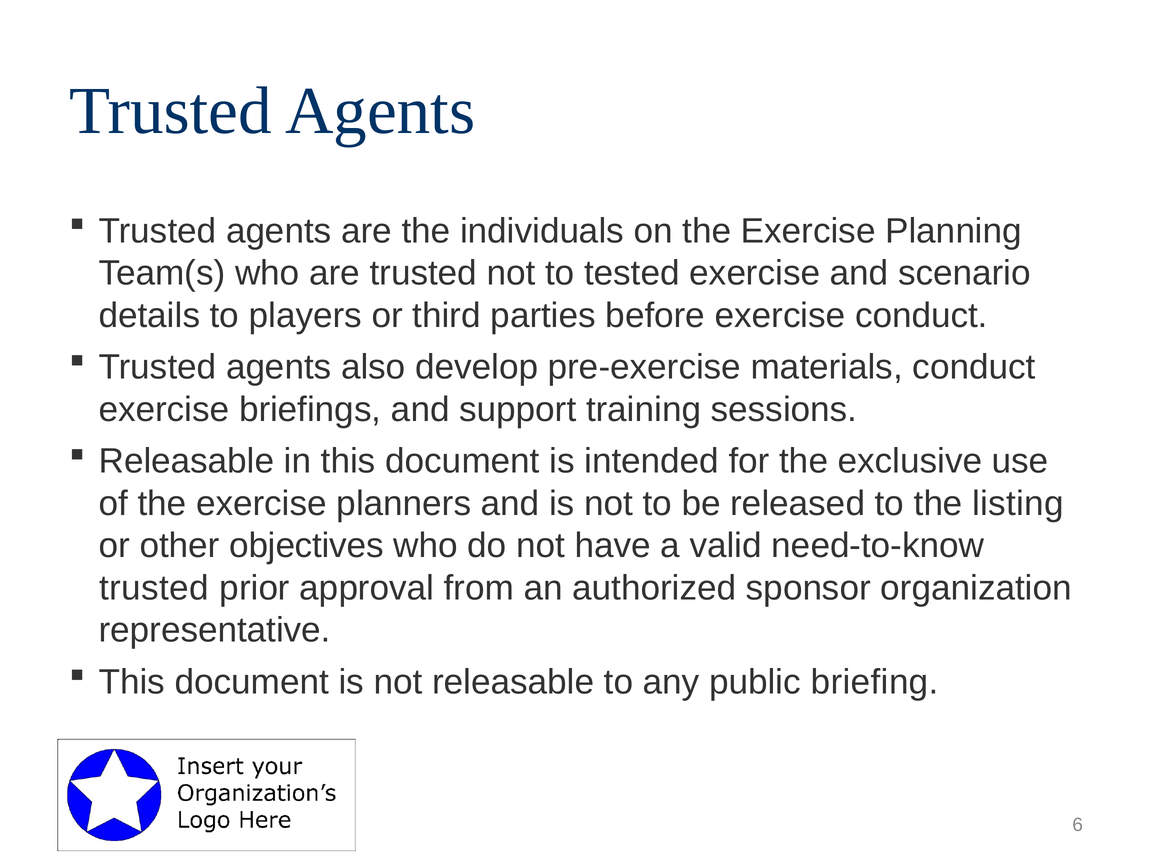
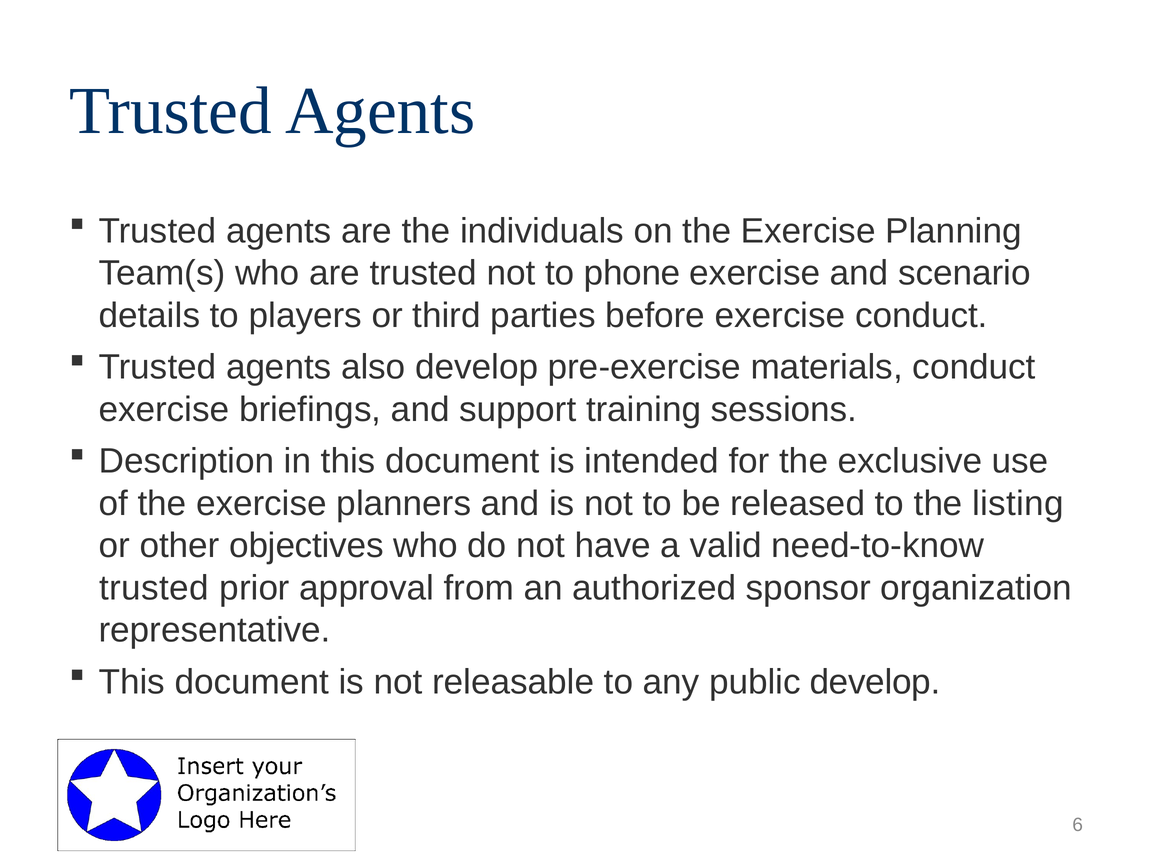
tested: tested -> phone
Releasable at (187, 461): Releasable -> Description
public briefing: briefing -> develop
